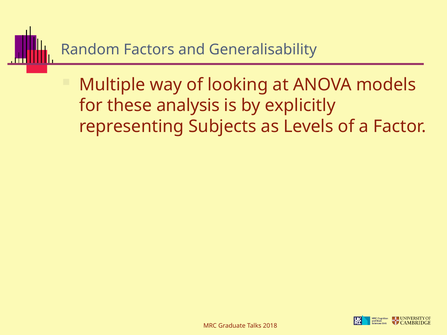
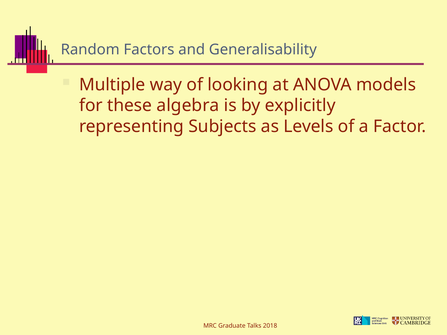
analysis: analysis -> algebra
